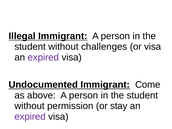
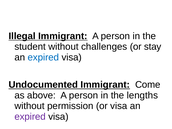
or visa: visa -> stay
expired at (43, 57) colour: purple -> blue
student at (142, 95): student -> lengths
or stay: stay -> visa
